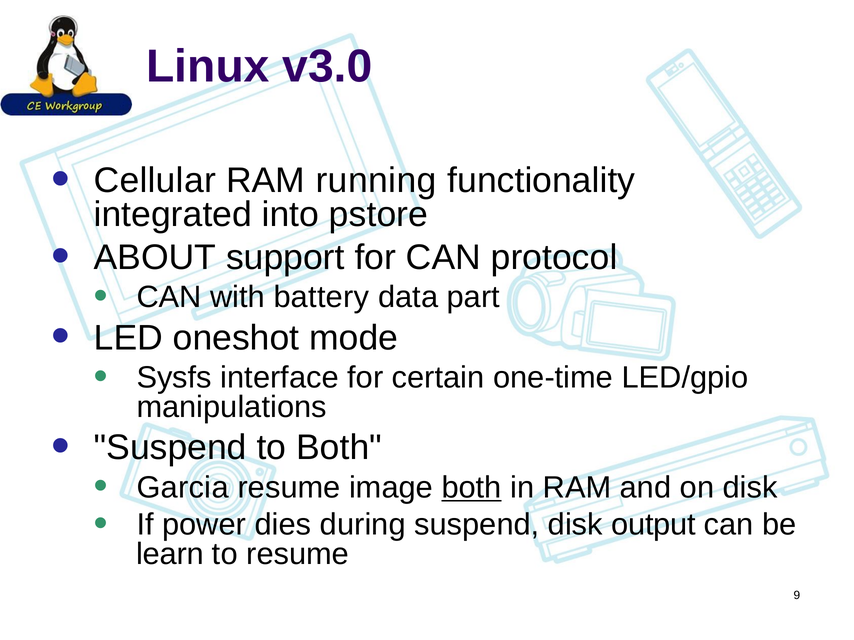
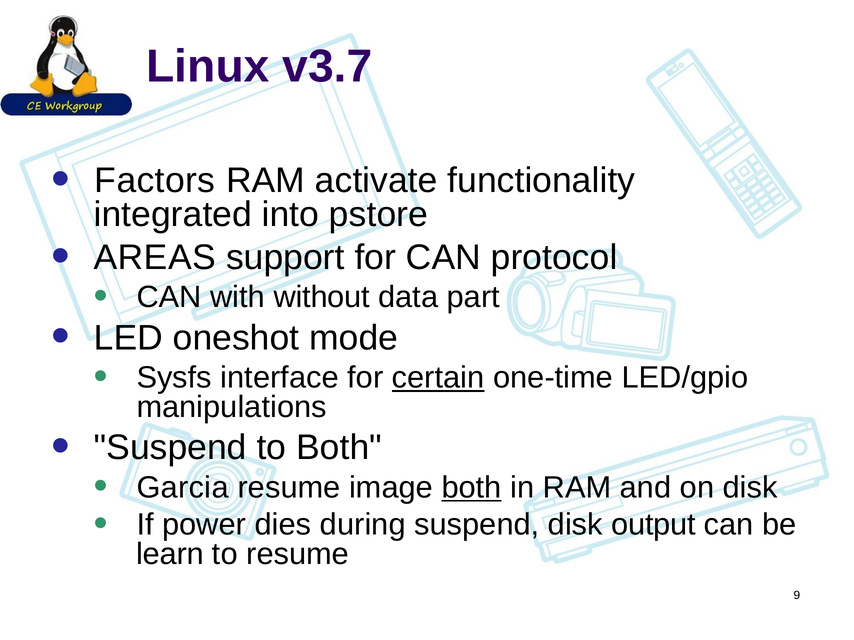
v3.0: v3.0 -> v3.7
Cellular: Cellular -> Factors
running: running -> activate
ABOUT: ABOUT -> AREAS
battery: battery -> without
certain underline: none -> present
